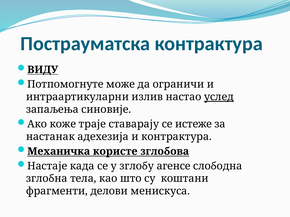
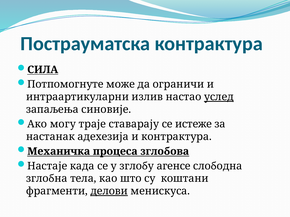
ВИДУ: ВИДУ -> СИЛА
коже: коже -> могу
користе: користе -> процеса
делови underline: none -> present
